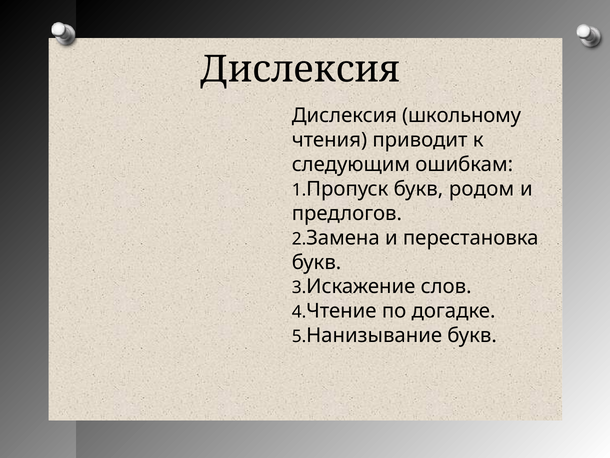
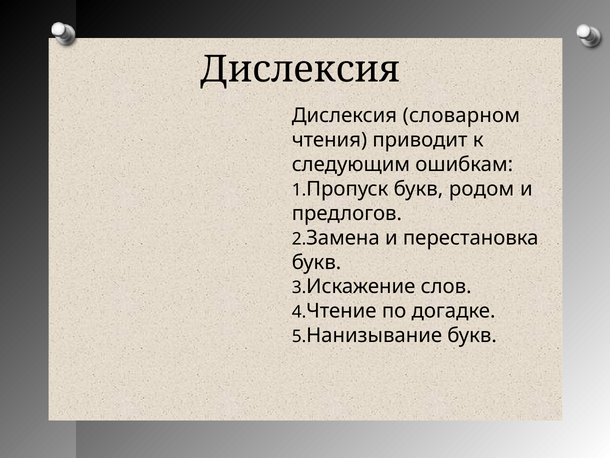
школьному: школьному -> словарном
